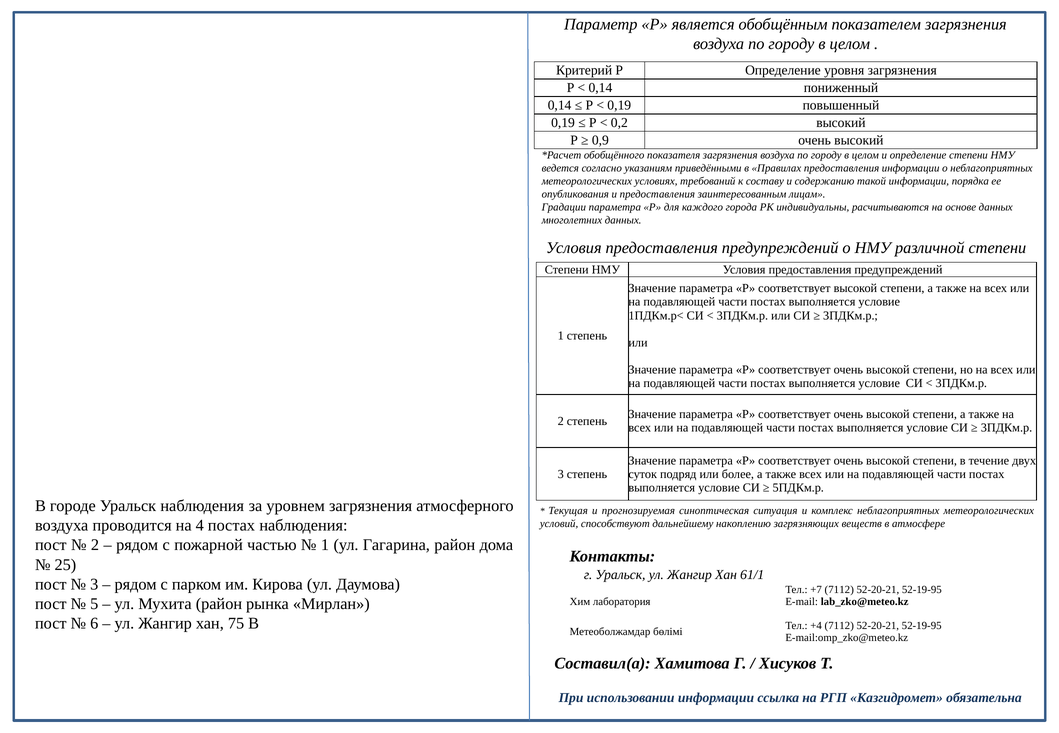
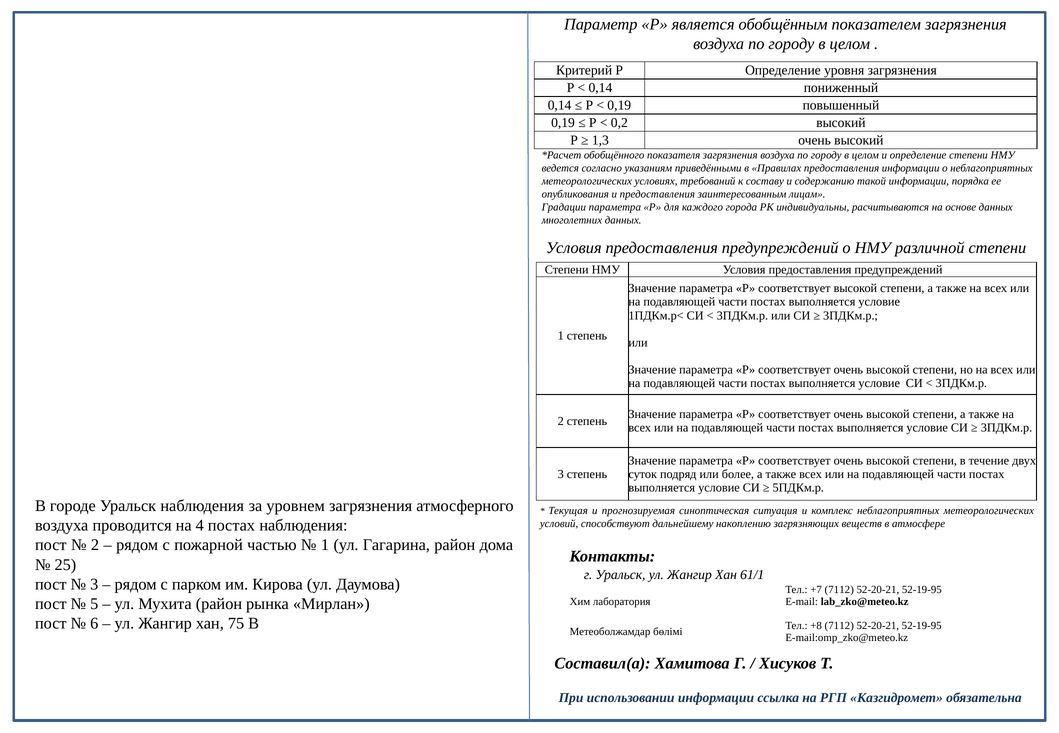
0,9: 0,9 -> 1,3
+4: +4 -> +8
